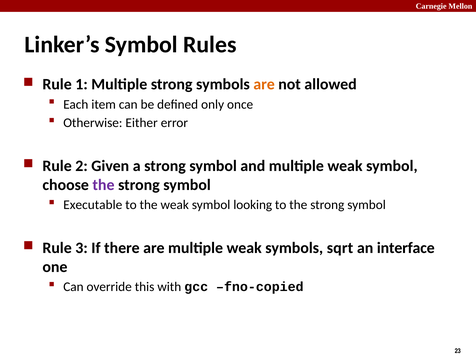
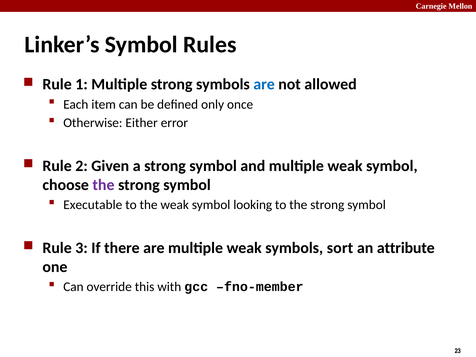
are at (264, 84) colour: orange -> blue
sqrt: sqrt -> sort
interface: interface -> attribute
fno-copied: fno-copied -> fno-member
